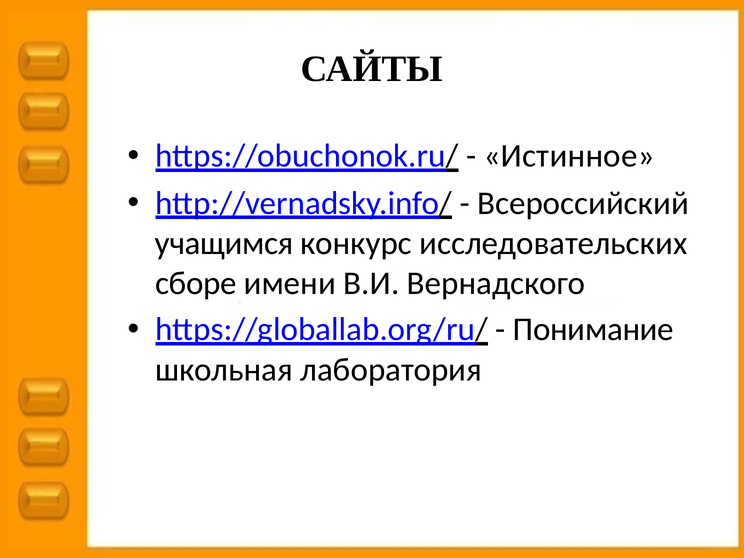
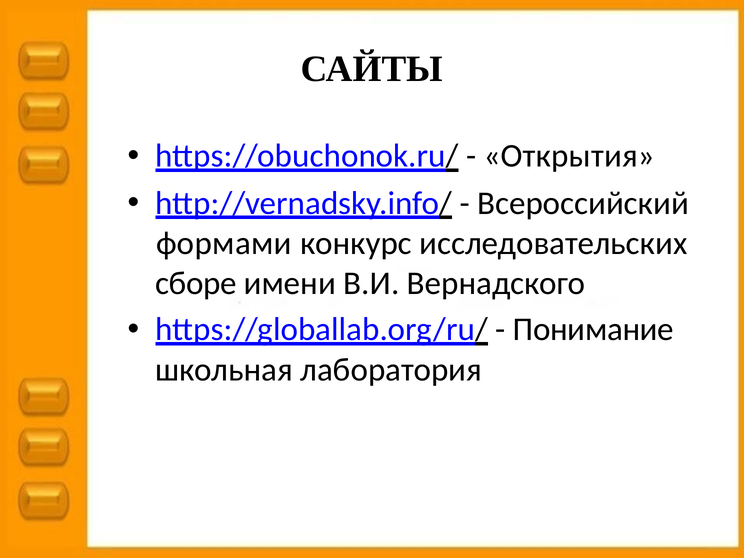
Истинное: Истинное -> Открытия
учащимся: учащимся -> формами
